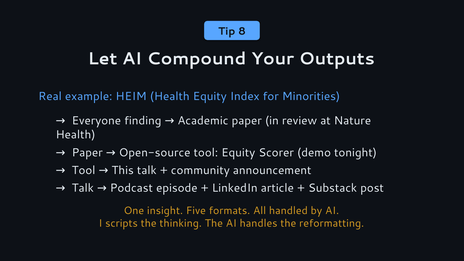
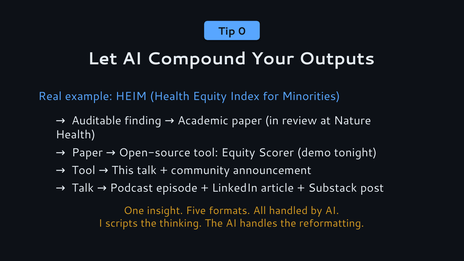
8: 8 -> 0
Everyone: Everyone -> Auditable
